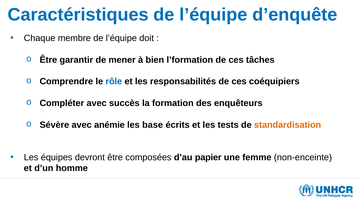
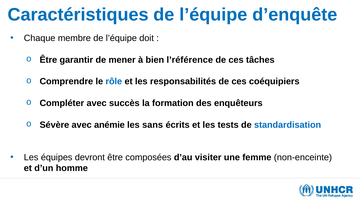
l’formation: l’formation -> l’référence
base: base -> sans
standardisation colour: orange -> blue
papier: papier -> visiter
